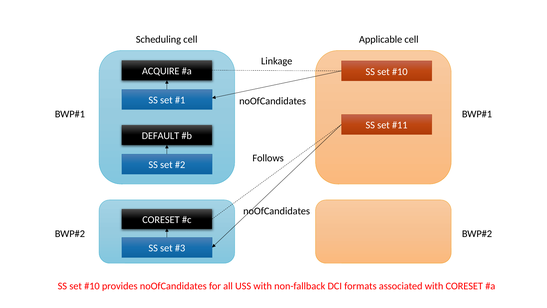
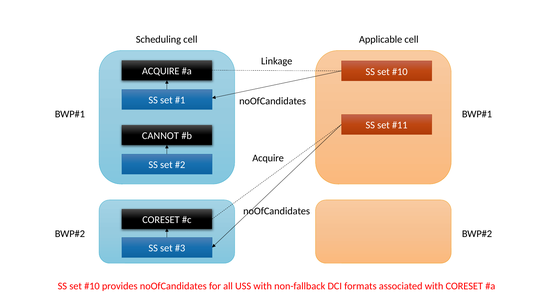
DEFAULT: DEFAULT -> CANNOT
Follows at (268, 158): Follows -> Acquire
